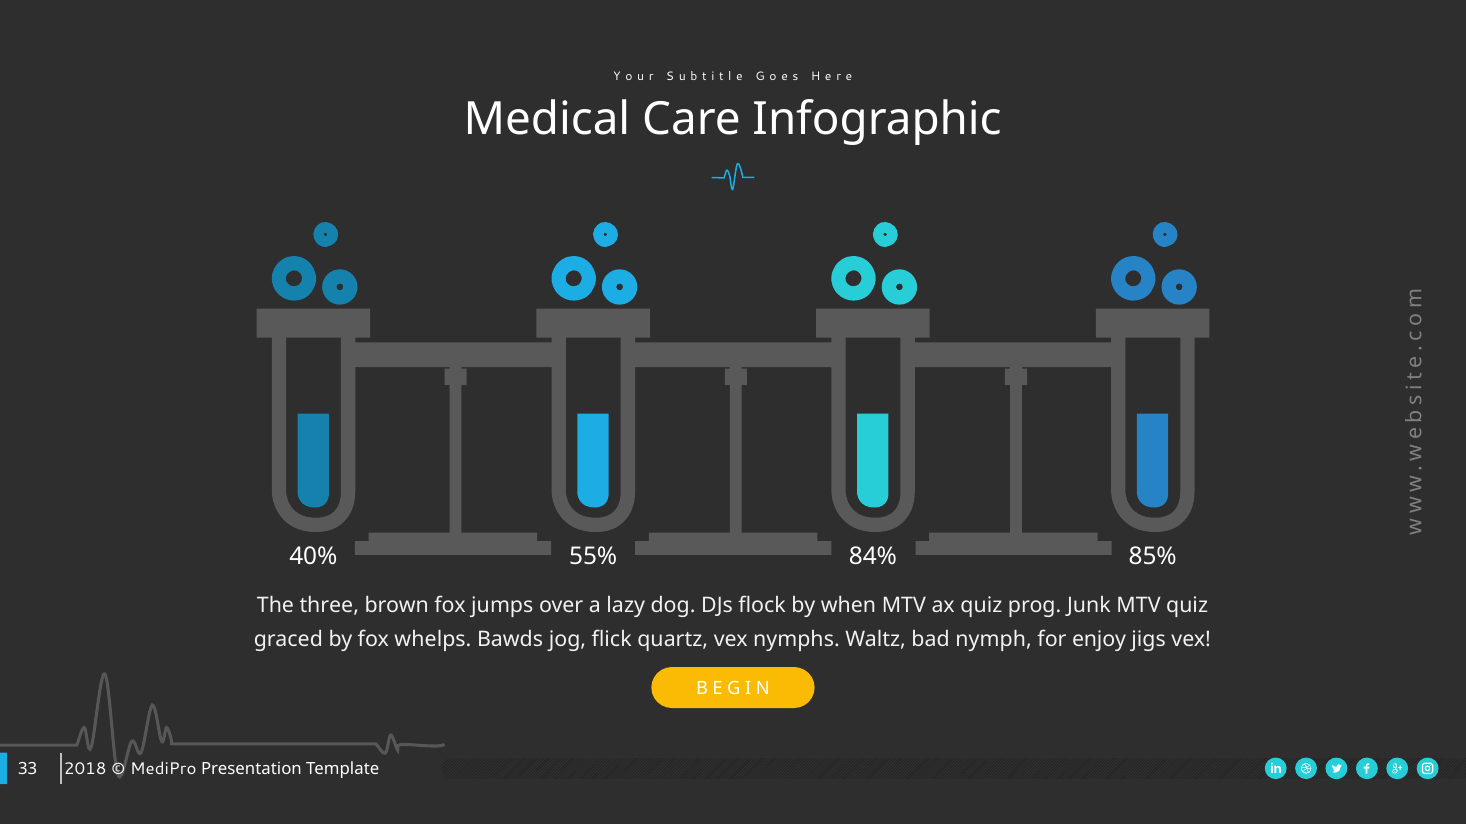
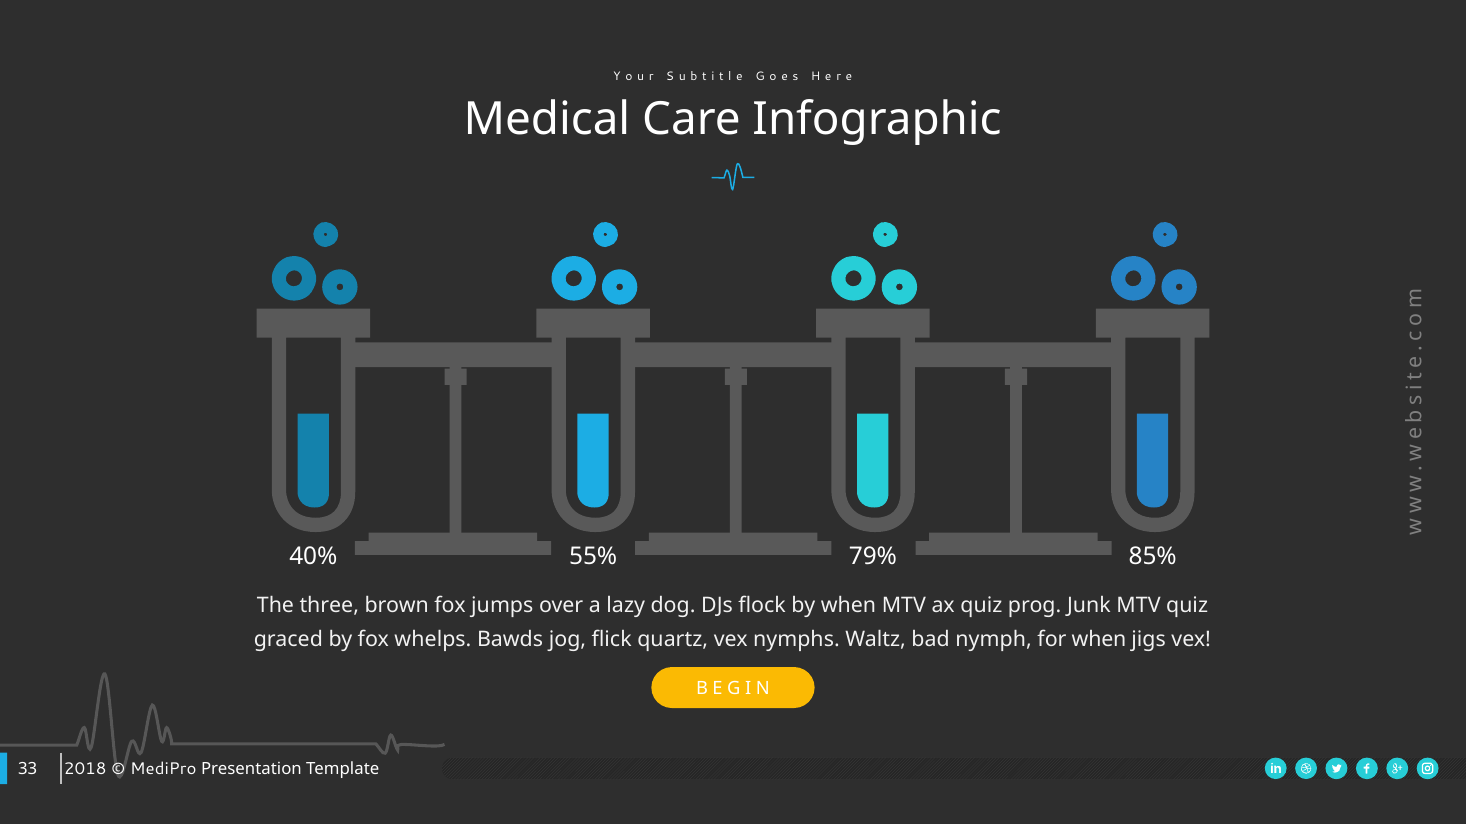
84%: 84% -> 79%
for enjoy: enjoy -> when
